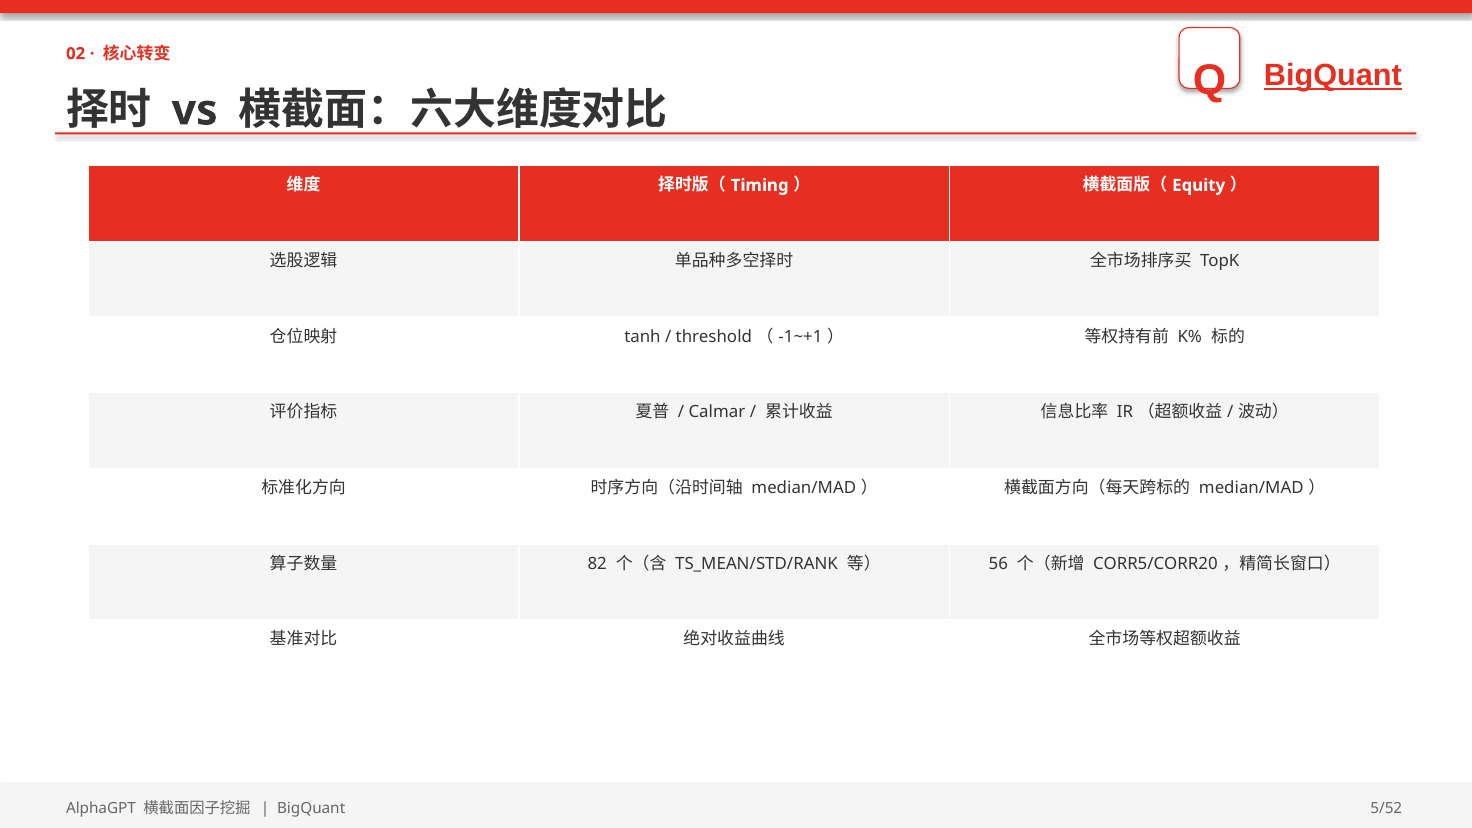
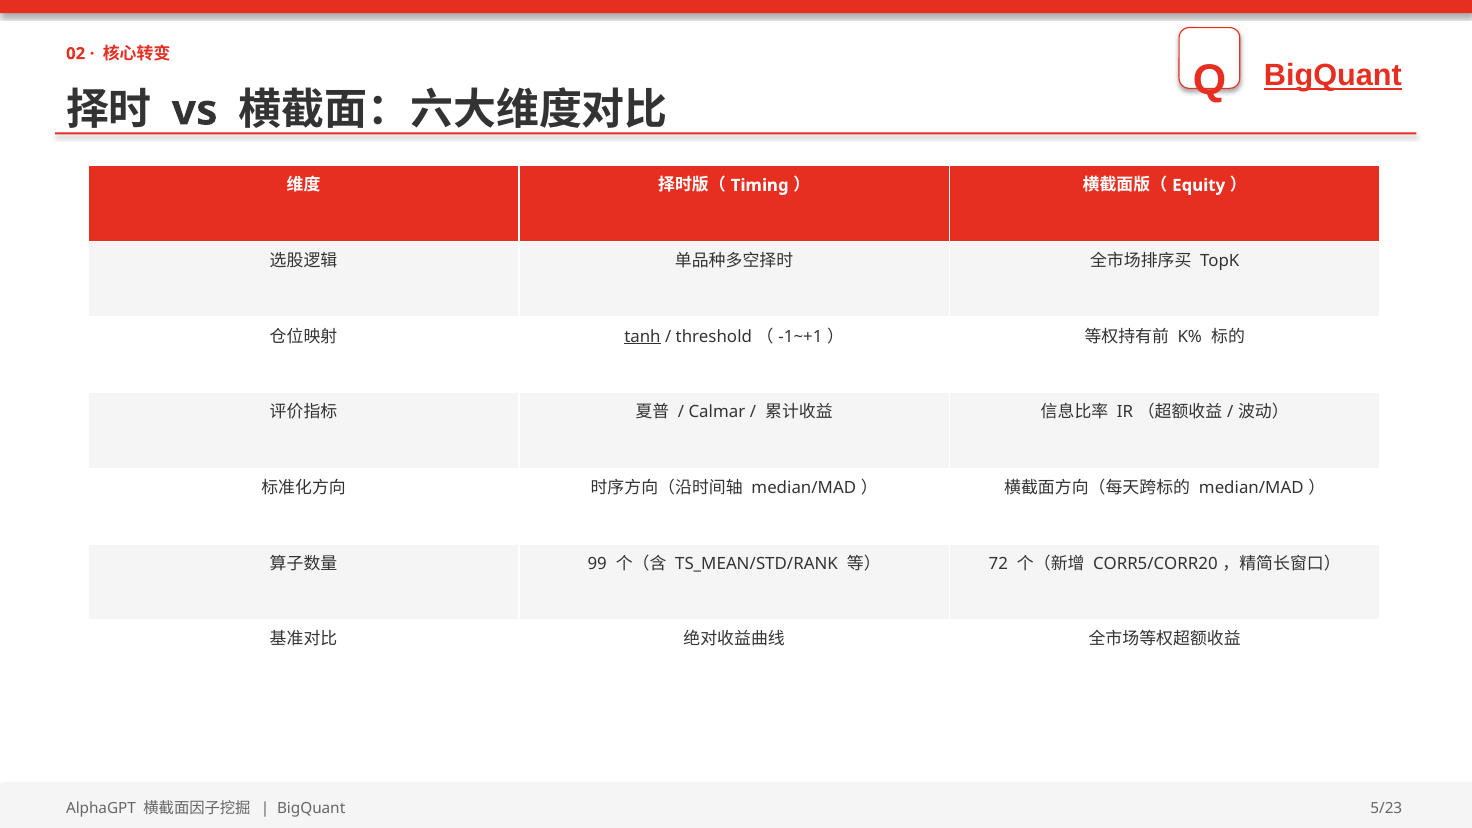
tanh underline: none -> present
82: 82 -> 99
56: 56 -> 72
5/52: 5/52 -> 5/23
